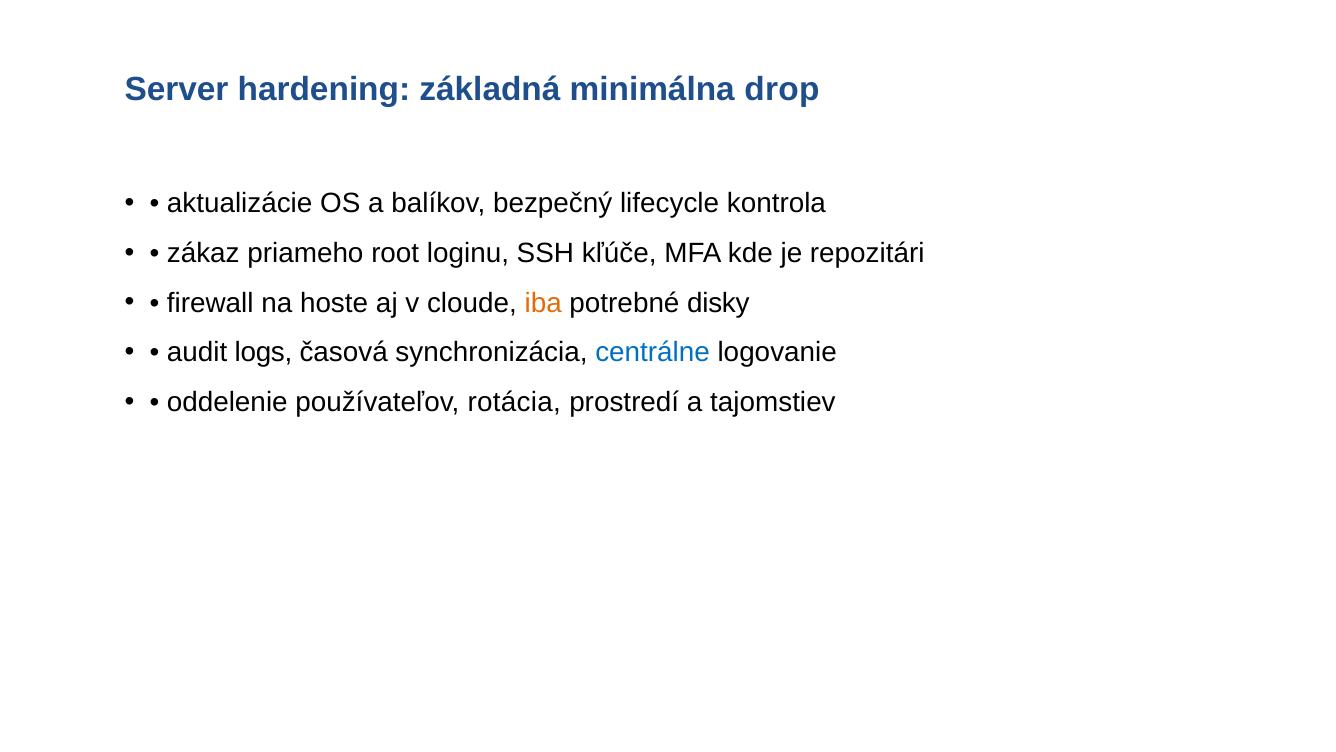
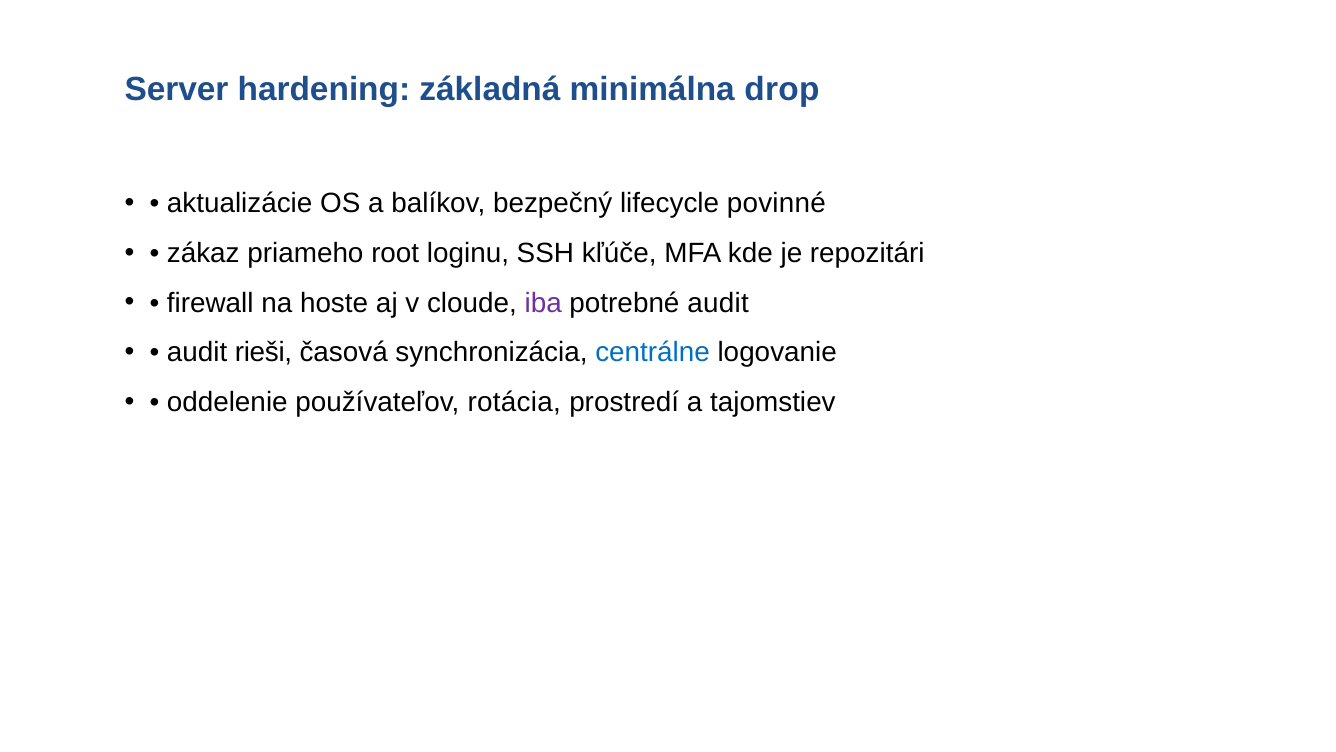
kontrola: kontrola -> povinné
iba colour: orange -> purple
potrebné disky: disky -> audit
logs: logs -> rieši
